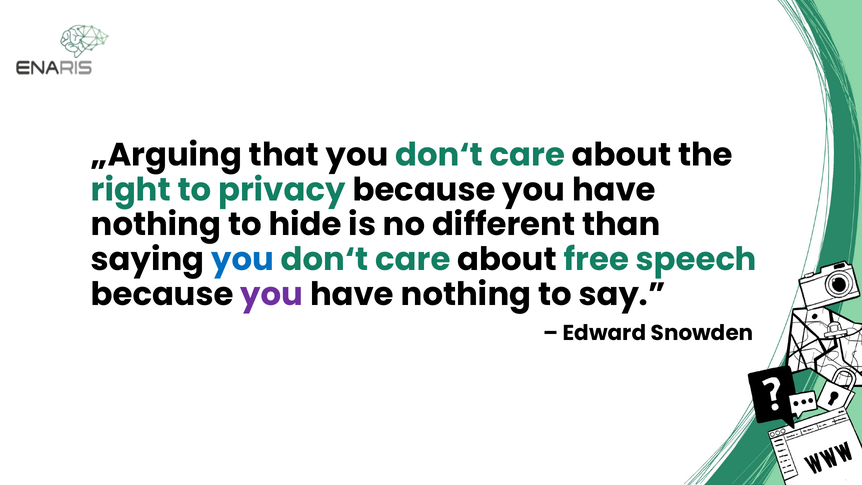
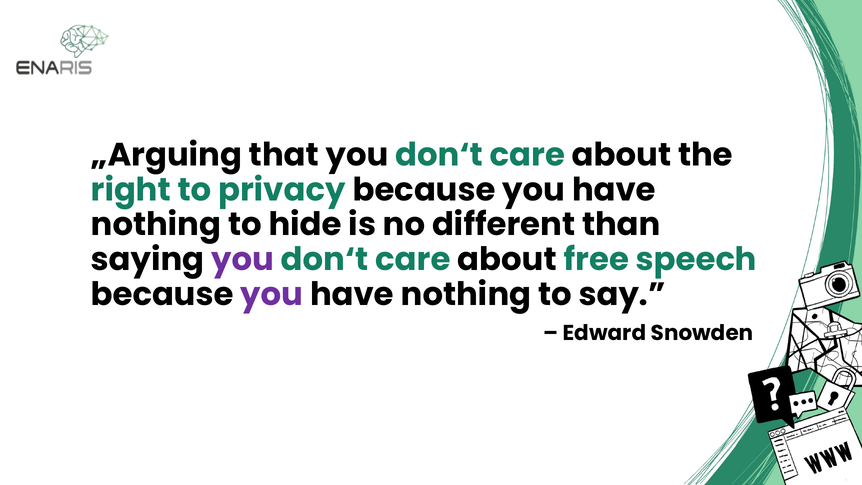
you at (243, 260) colour: blue -> purple
